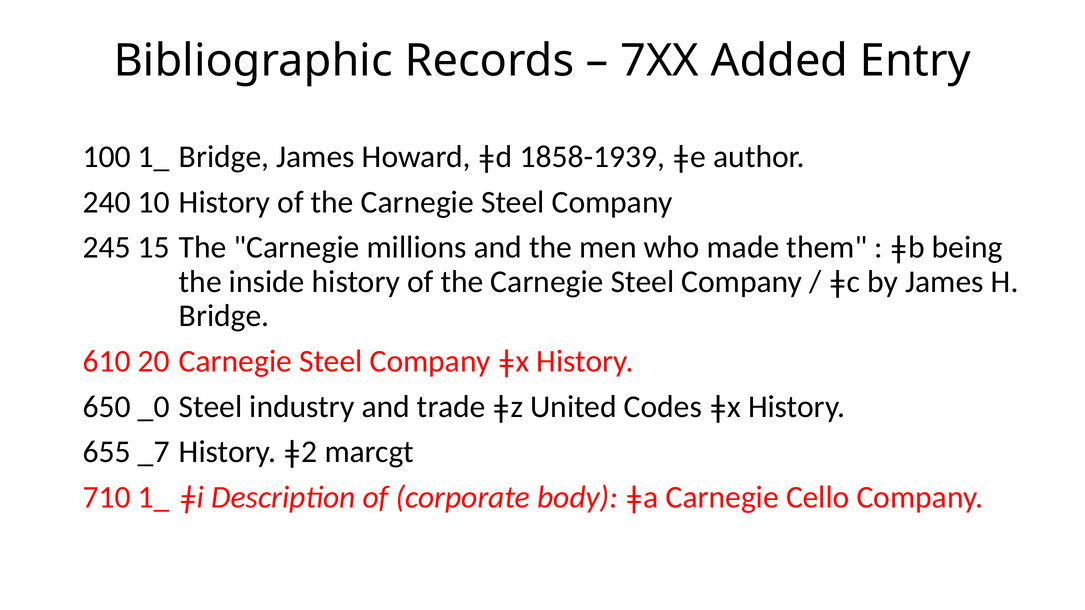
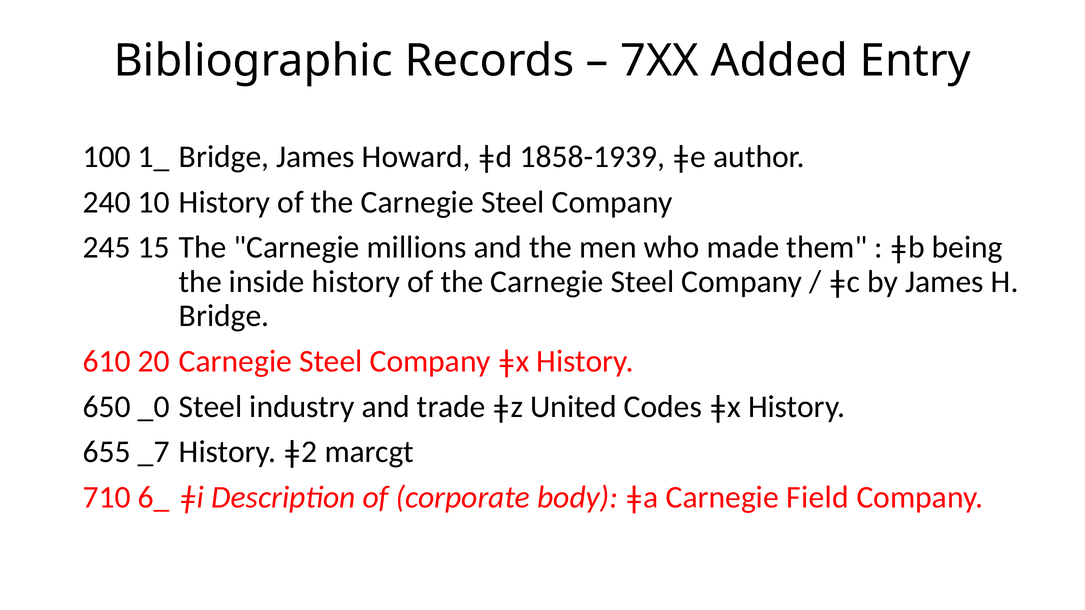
710 1_: 1_ -> 6_
Cello: Cello -> Field
